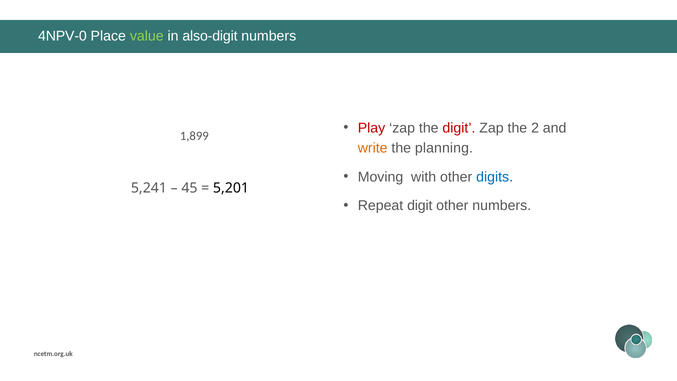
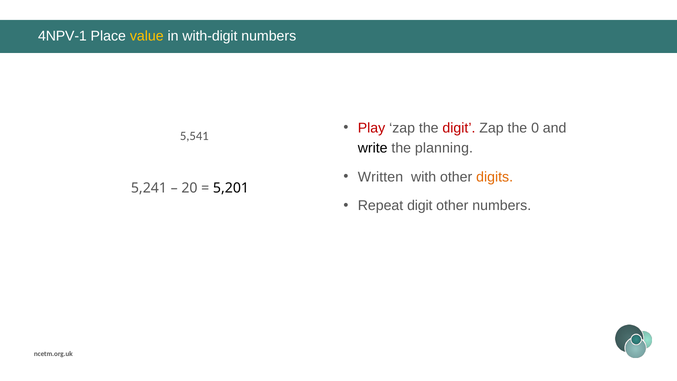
4NPV-0: 4NPV-0 -> 4NPV-1
value colour: light green -> yellow
also-digit: also-digit -> with-digit
2: 2 -> 0
1,899: 1,899 -> 5,541
write colour: orange -> black
Moving: Moving -> Written
digits colour: blue -> orange
45: 45 -> 20
